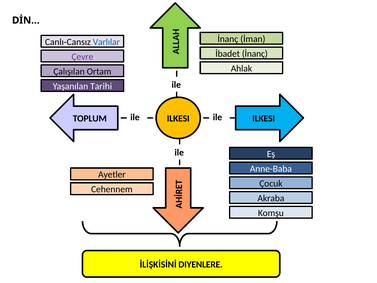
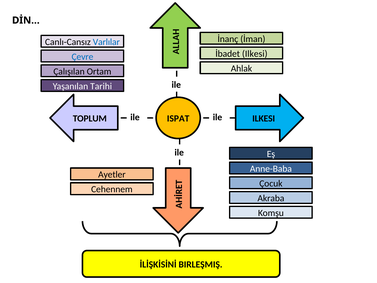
İbadet İnanç: İnanç -> Ilkesi
Çevre colour: purple -> blue
ILKESI at (178, 118): ILKESI -> ISPAT
DIYENLERE: DIYENLERE -> BIRLEŞMIŞ
